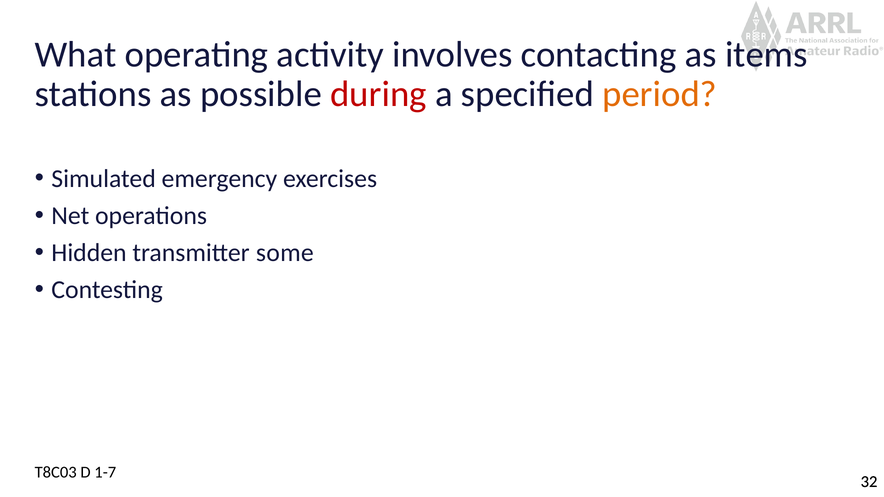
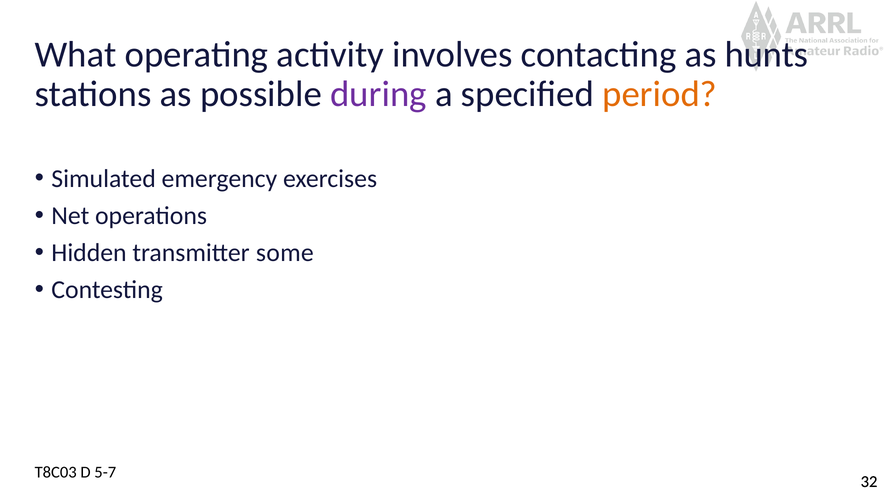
items: items -> hunts
during colour: red -> purple
1-7: 1-7 -> 5-7
